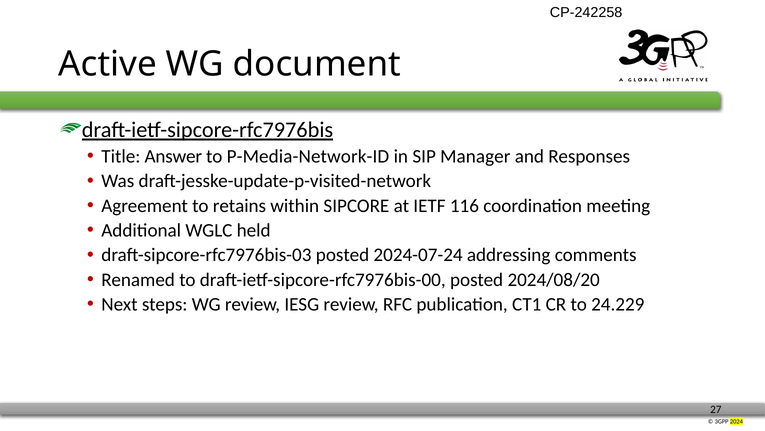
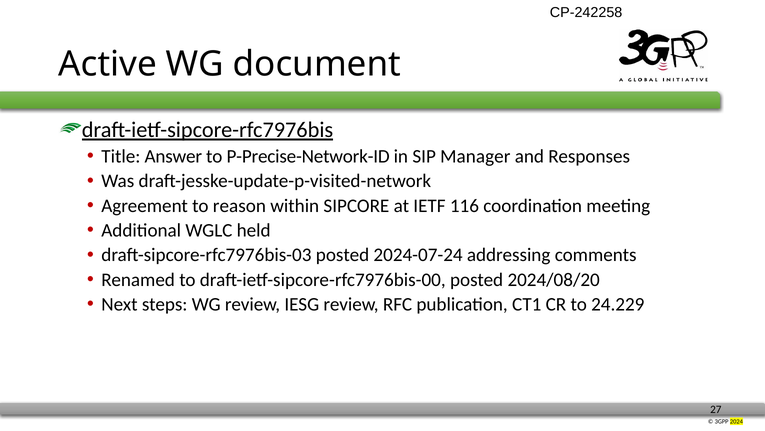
P-Media-Network-ID: P-Media-Network-ID -> P-Precise-Network-ID
retains: retains -> reason
